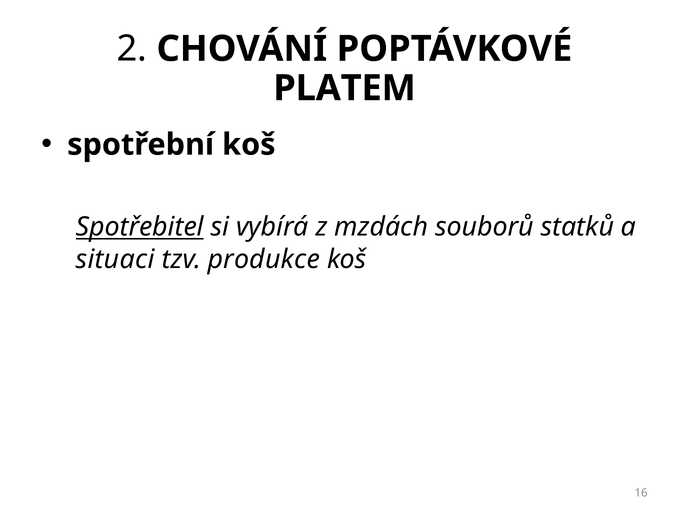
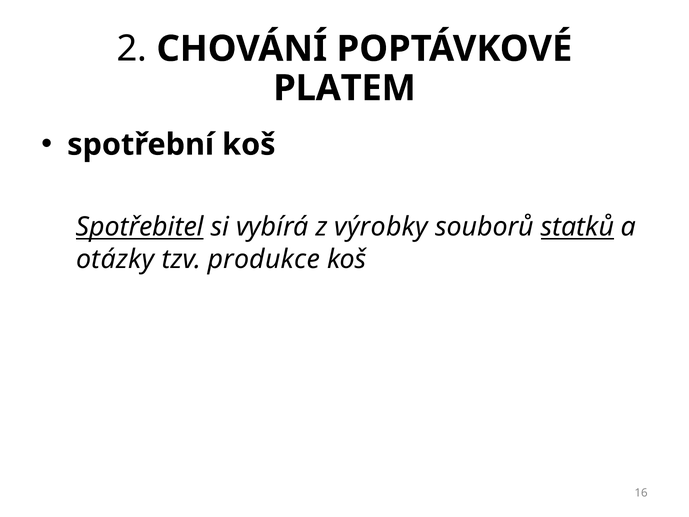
mzdách: mzdách -> výrobky
statků underline: none -> present
situaci: situaci -> otázky
